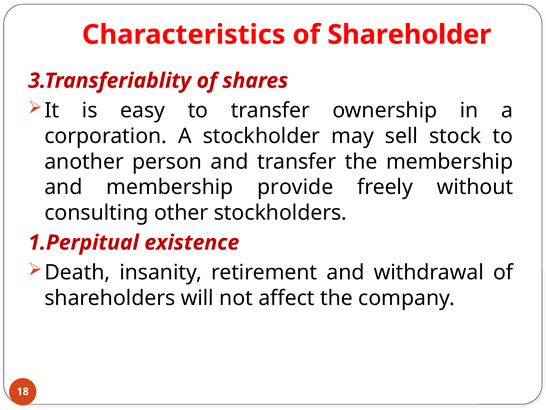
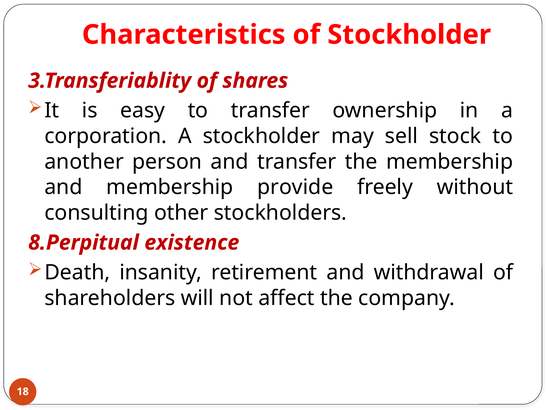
of Shareholder: Shareholder -> Stockholder
1.Perpitual: 1.Perpitual -> 8.Perpitual
